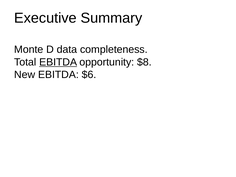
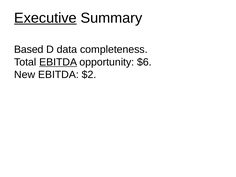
Executive underline: none -> present
Monte: Monte -> Based
$8: $8 -> $6
$6: $6 -> $2
